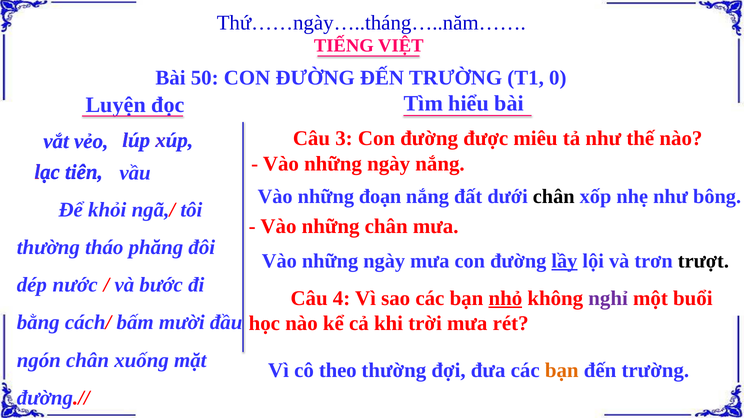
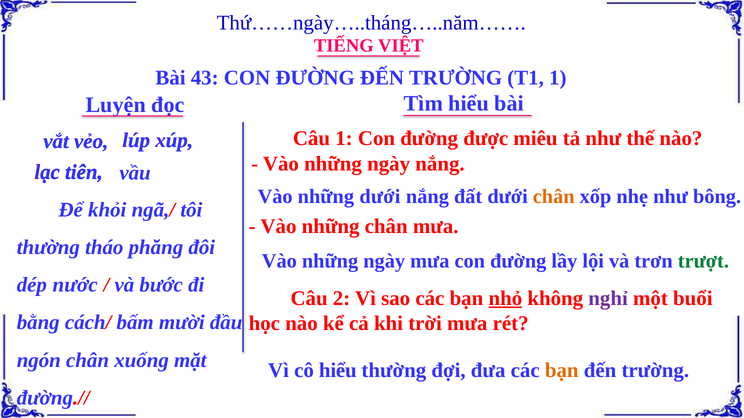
50: 50 -> 43
T1 0: 0 -> 1
Câu 3: 3 -> 1
những đoạn: đoạn -> dưới
chân at (554, 197) colour: black -> orange
lầy underline: present -> none
trượt colour: black -> green
4: 4 -> 2
cô theo: theo -> hiểu
